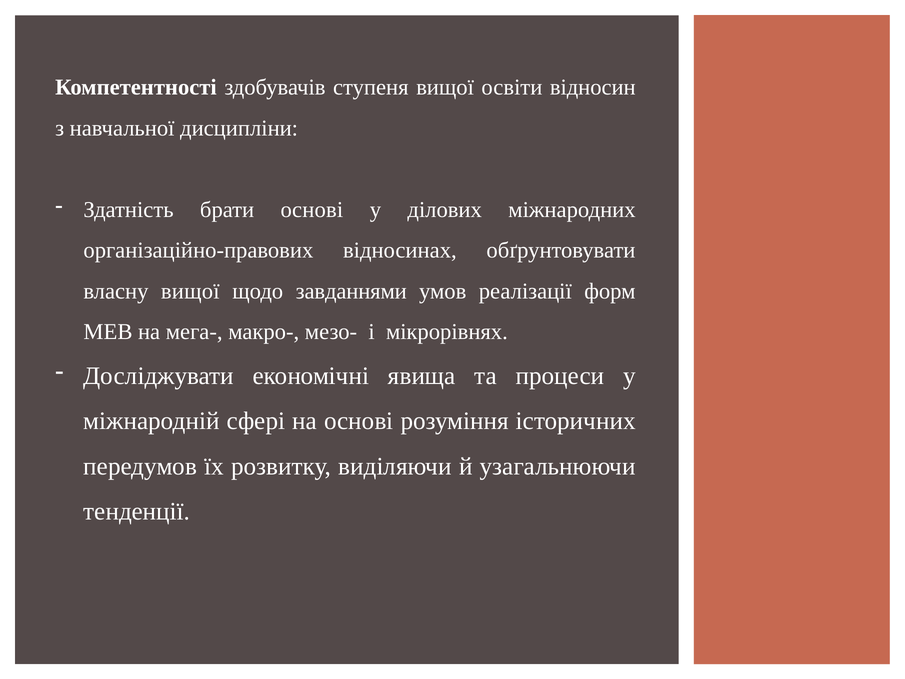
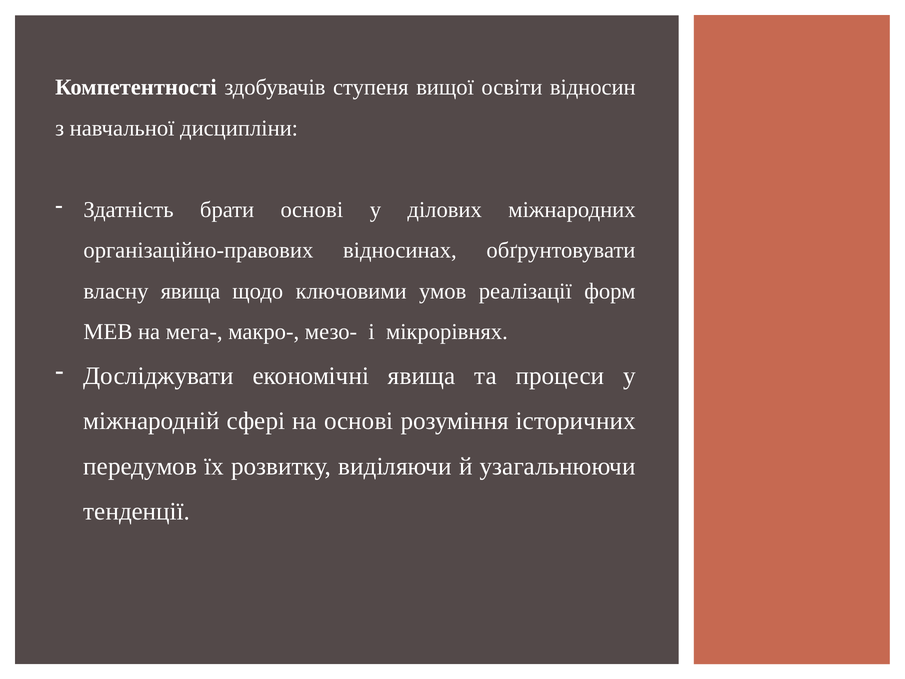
власну вищої: вищої -> явища
завданнями: завданнями -> ключовими
